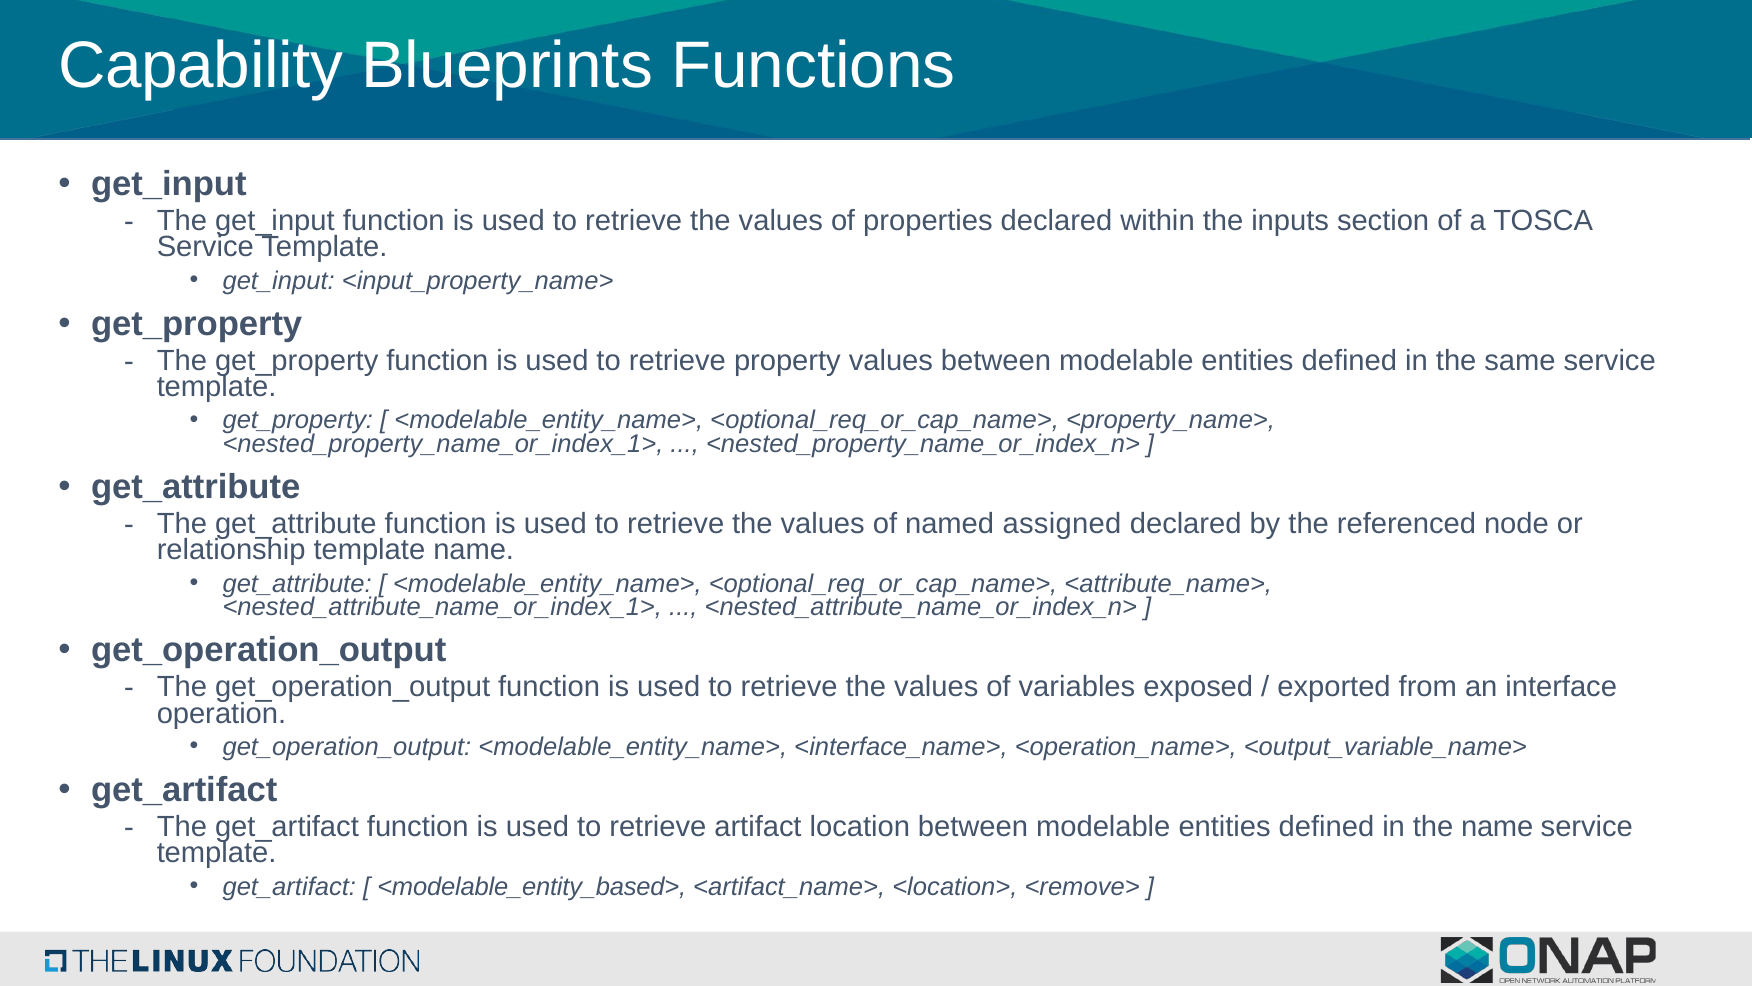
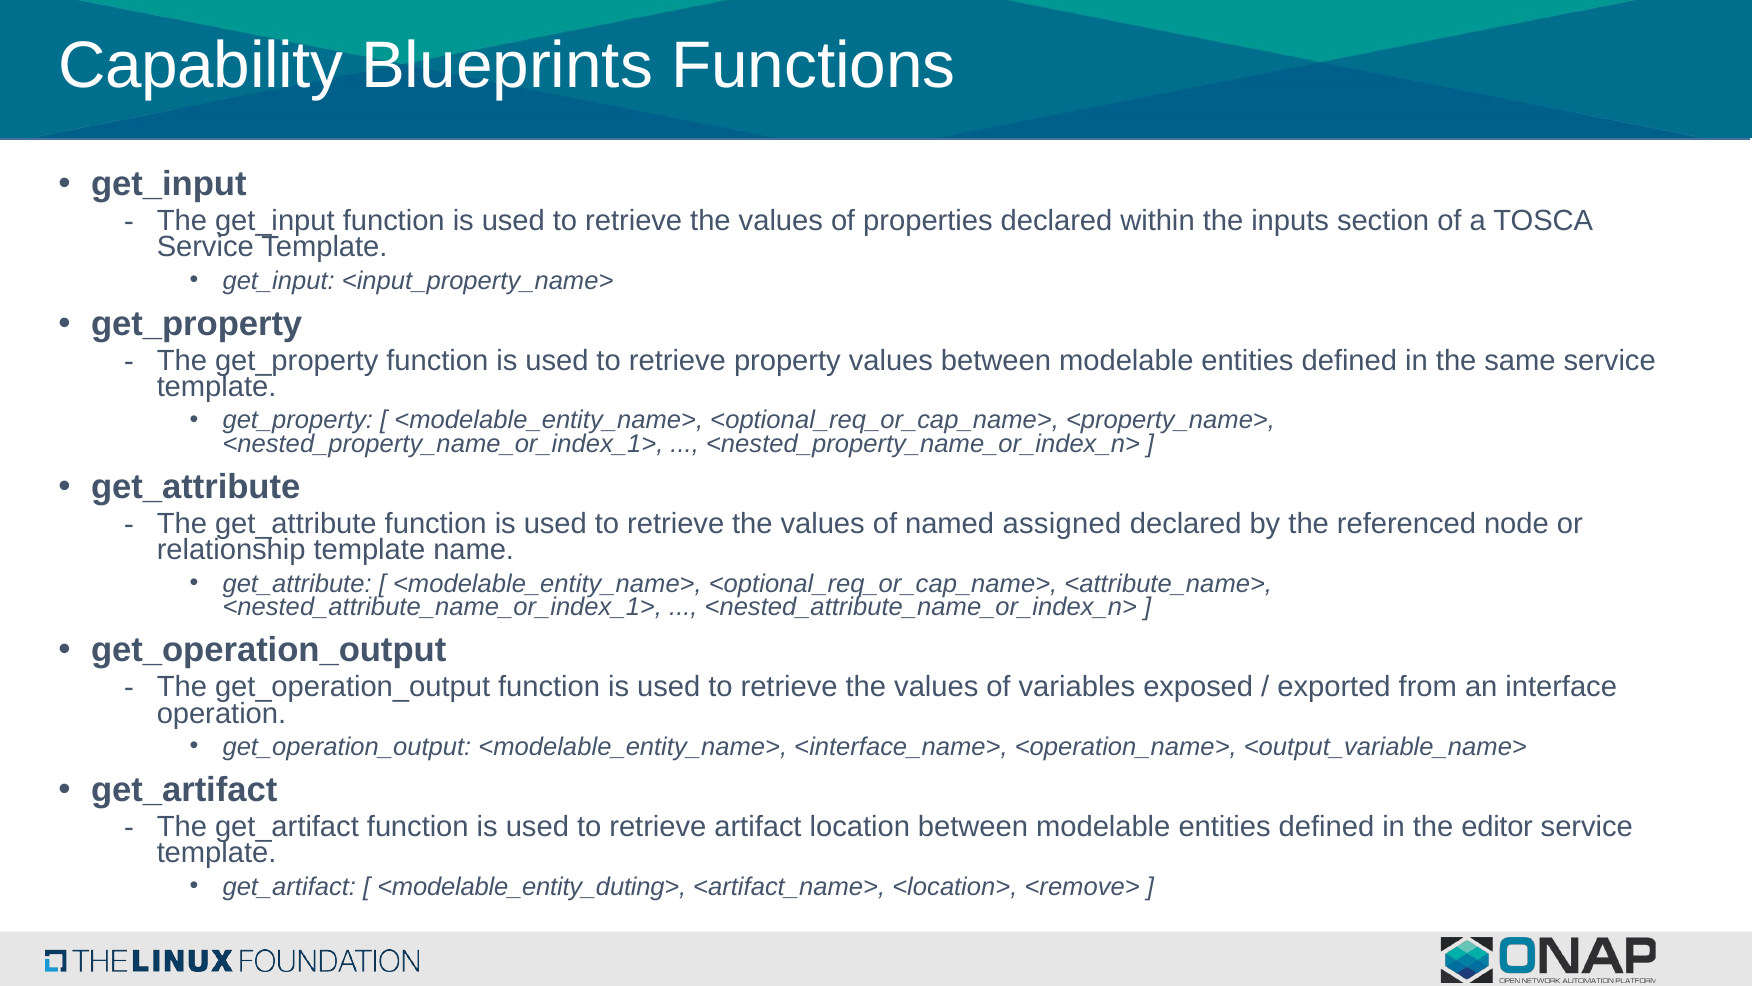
the name: name -> editor
<modelable_entity_based>: <modelable_entity_based> -> <modelable_entity_duting>
